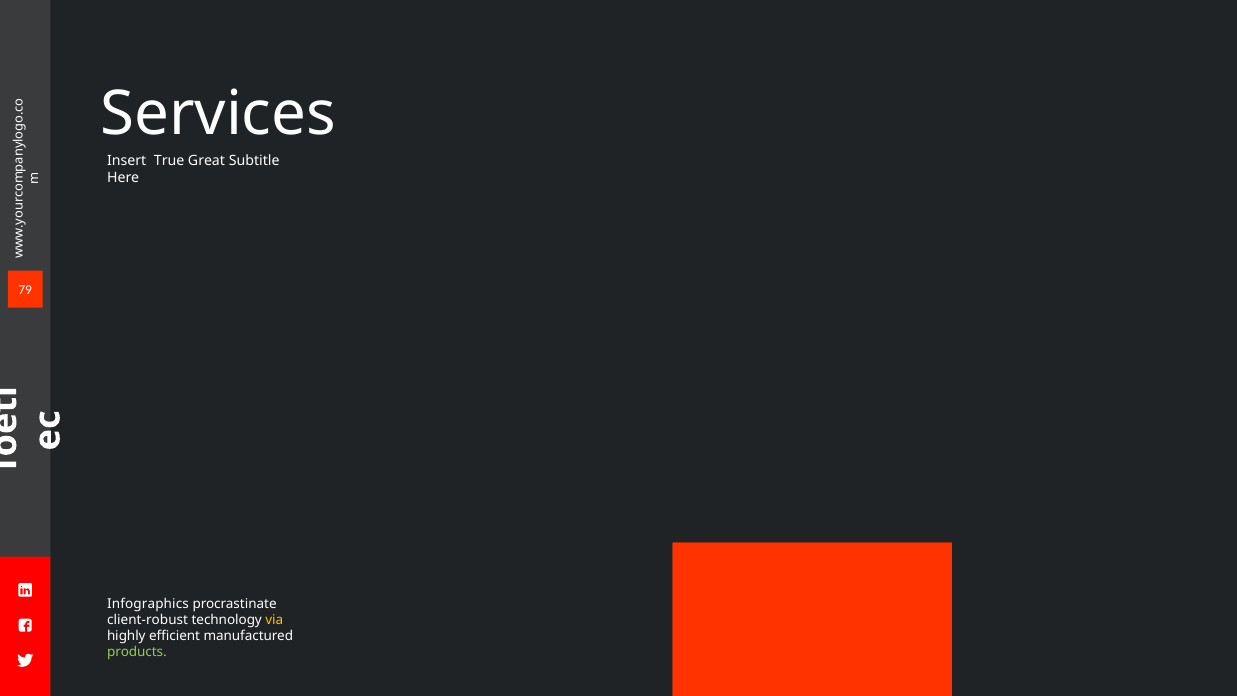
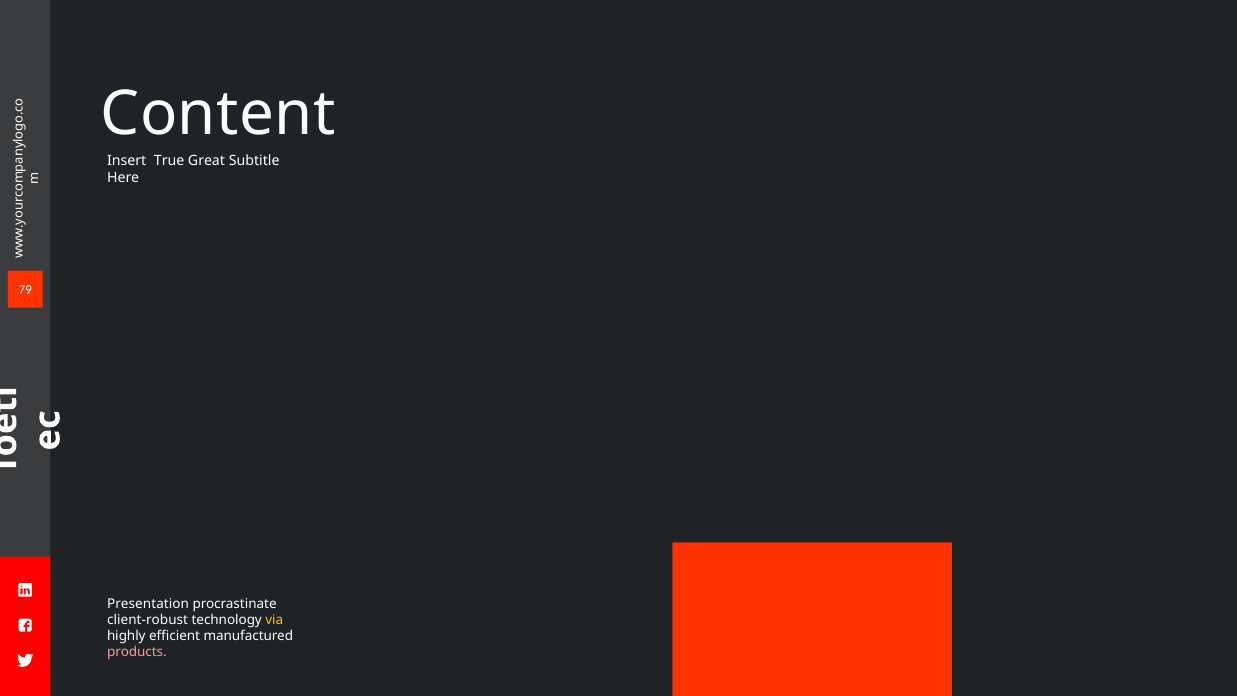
Services: Services -> Content
Infographics: Infographics -> Presentation
products colour: light green -> pink
